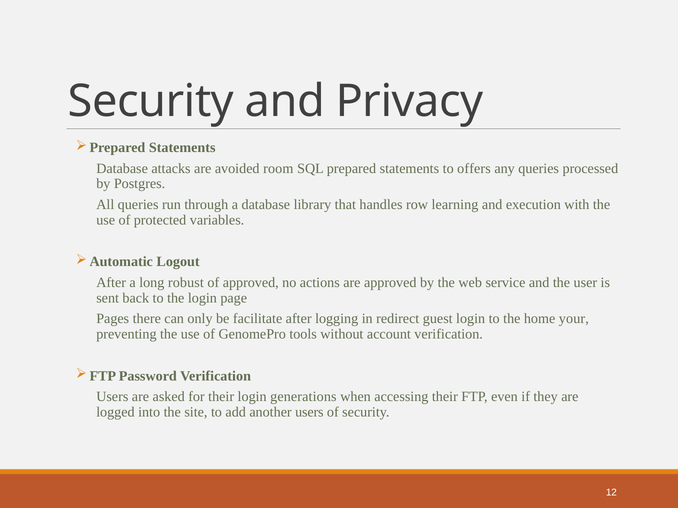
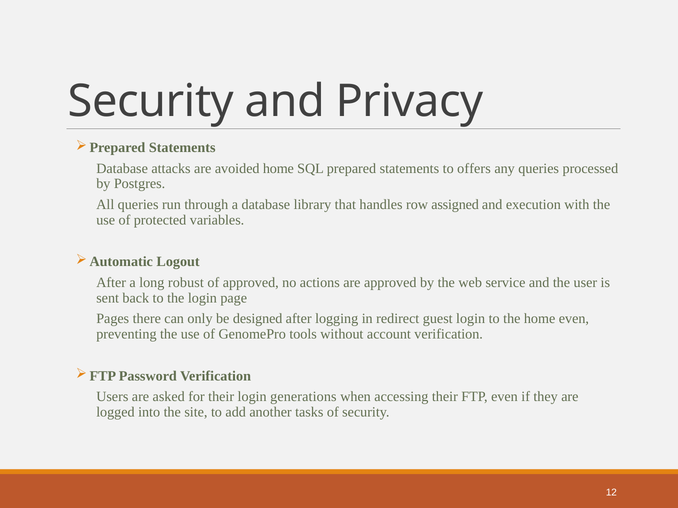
avoided room: room -> home
learning: learning -> assigned
facilitate: facilitate -> designed
home your: your -> even
another users: users -> tasks
